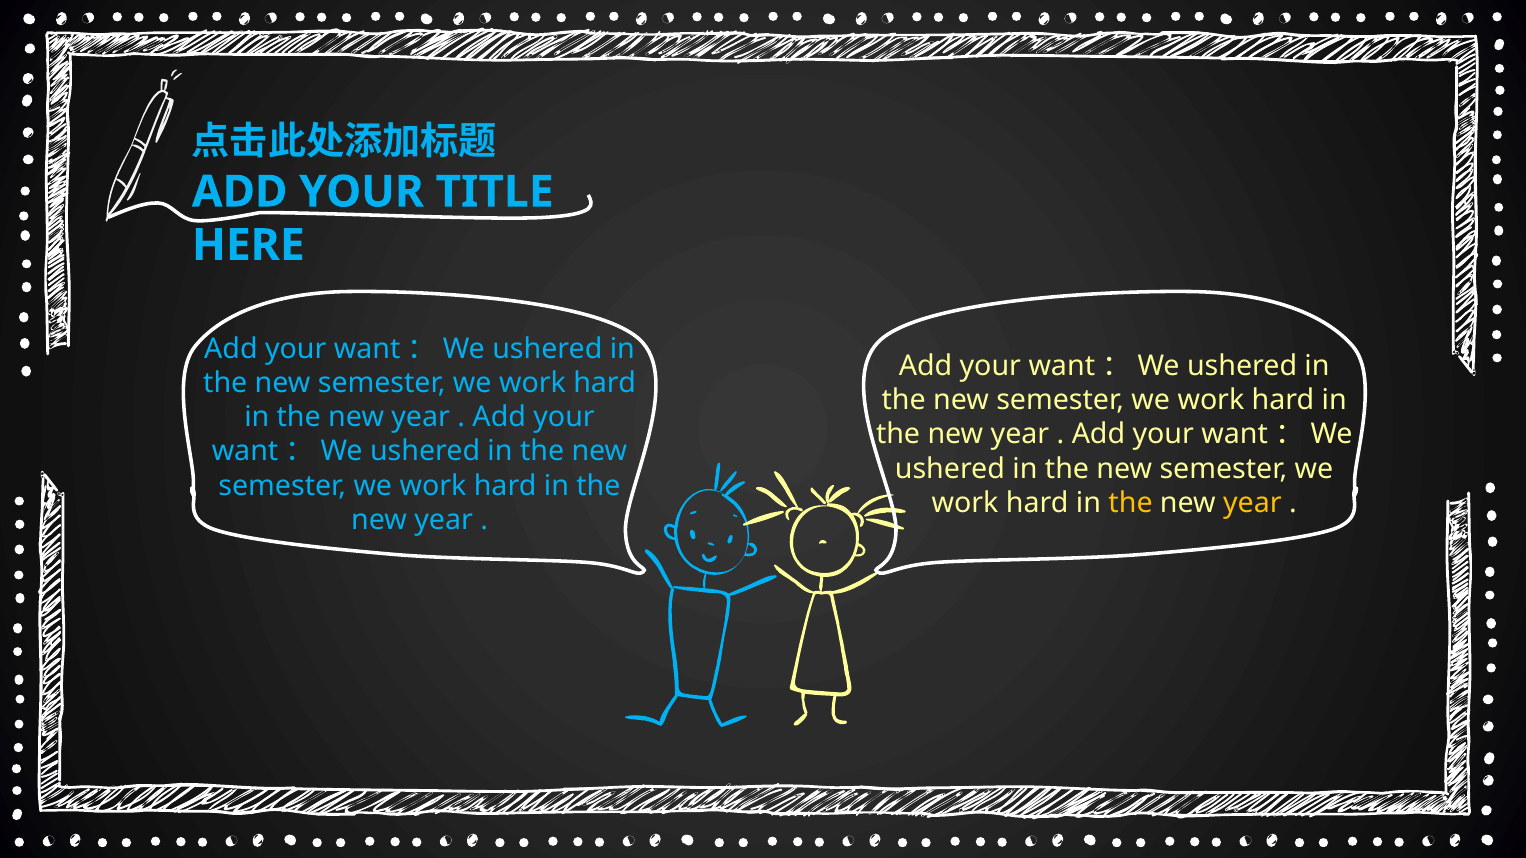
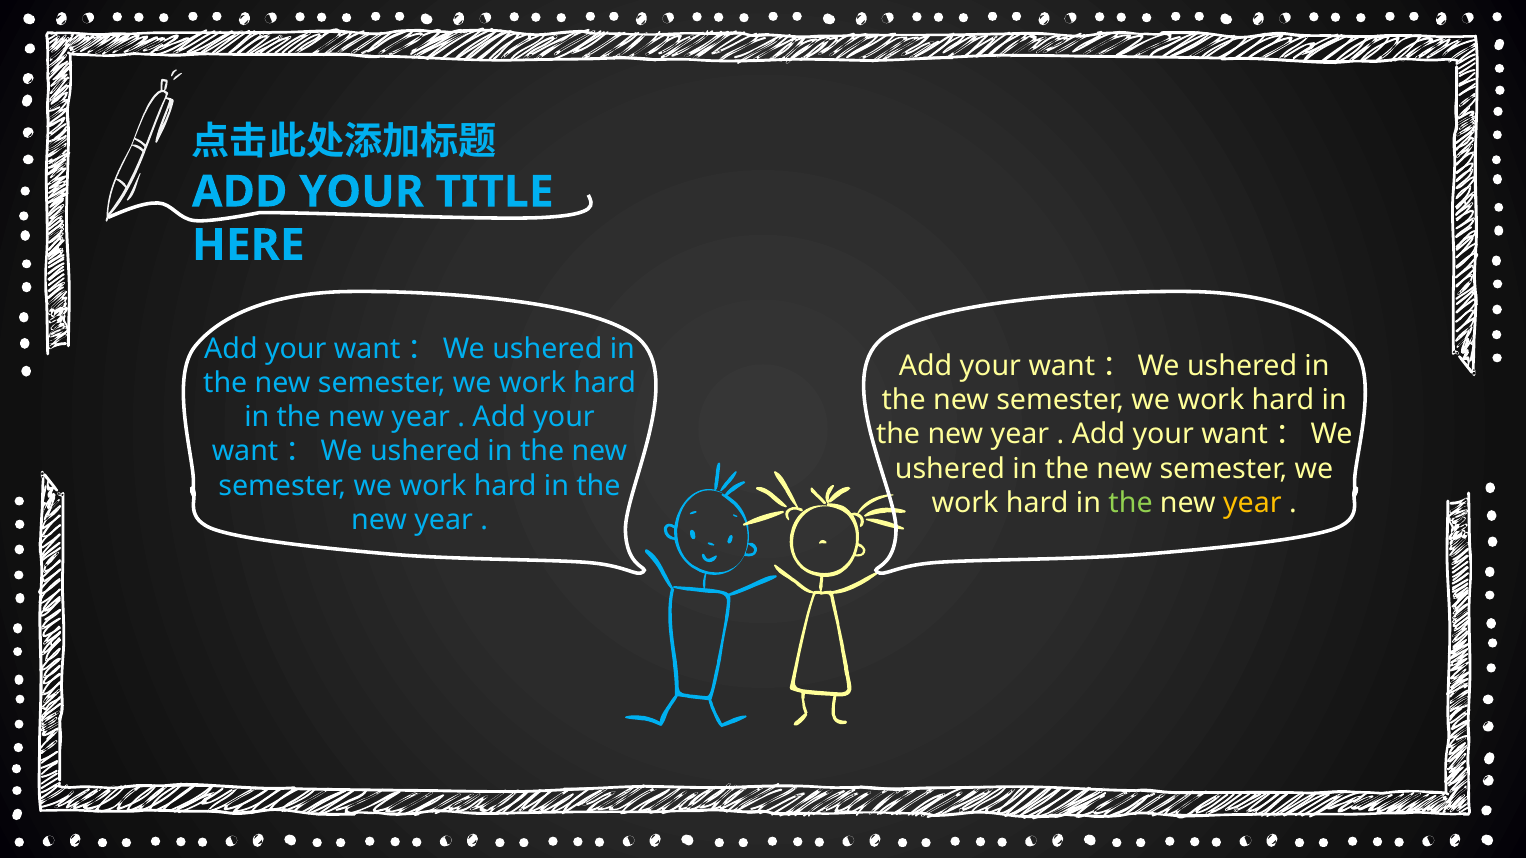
the at (1131, 503) colour: yellow -> light green
